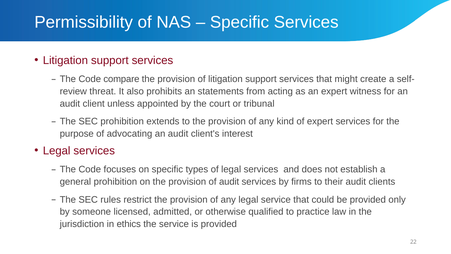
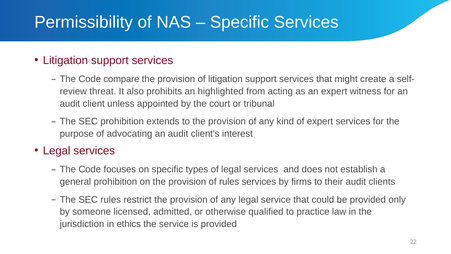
statements: statements -> highlighted
of audit: audit -> rules
